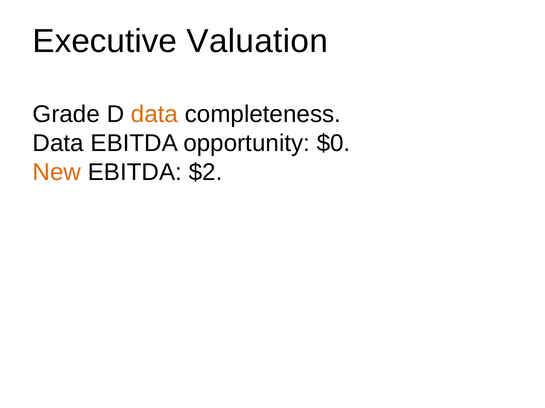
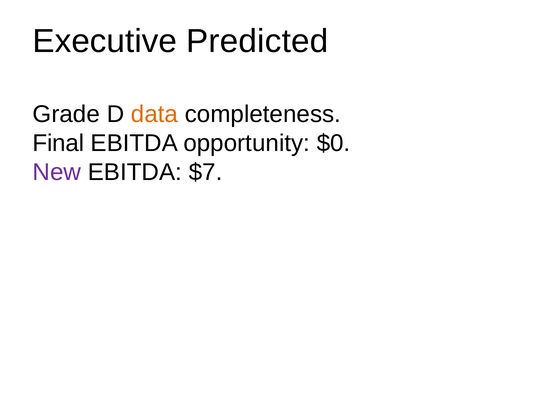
Valuation: Valuation -> Predicted
Data at (58, 143): Data -> Final
New colour: orange -> purple
$2: $2 -> $7
